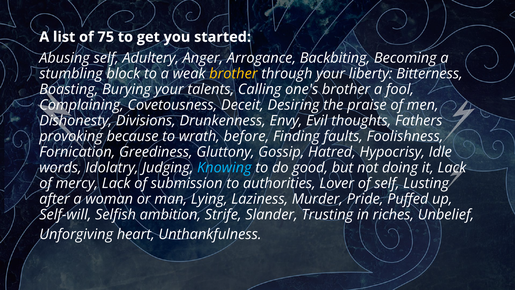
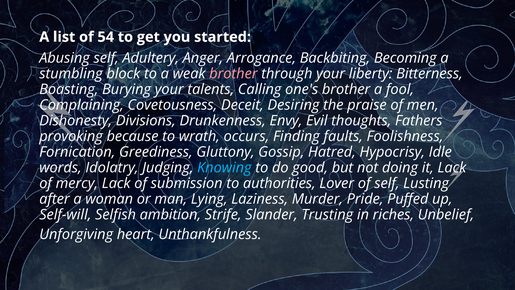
75: 75 -> 54
brother at (233, 74) colour: yellow -> pink
before: before -> occurs
